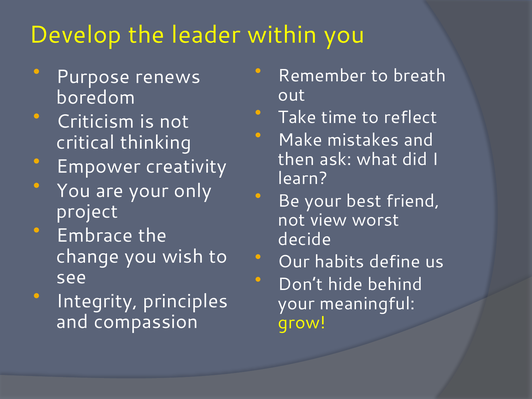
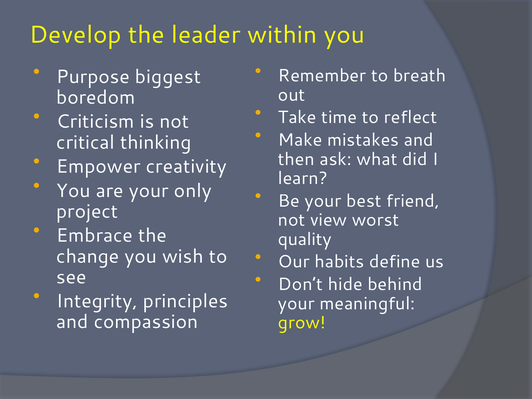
renews: renews -> biggest
decide: decide -> quality
